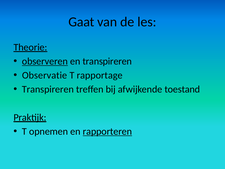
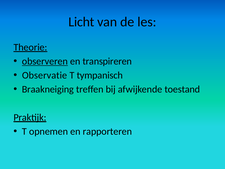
Gaat: Gaat -> Licht
rapportage: rapportage -> tympanisch
Transpireren at (48, 89): Transpireren -> Braakneiging
rapporteren underline: present -> none
